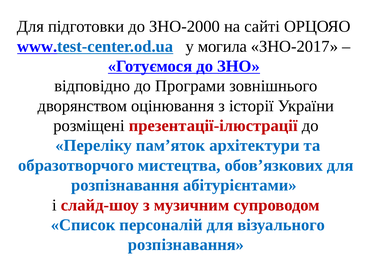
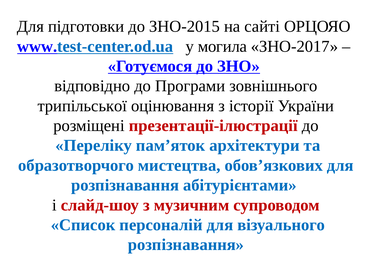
ЗНО-2000: ЗНО-2000 -> ЗНО-2015
дворянством: дворянством -> трипільської
